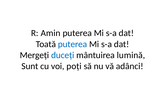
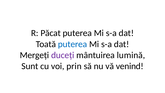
Amin: Amin -> Păcat
duceți colour: blue -> purple
poți: poți -> prin
adânci: adânci -> venind
